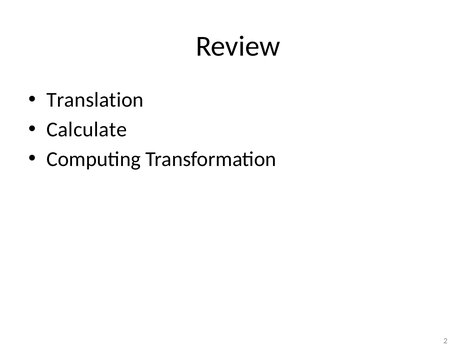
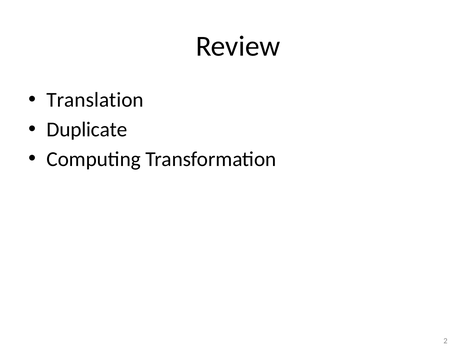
Calculate: Calculate -> Duplicate
